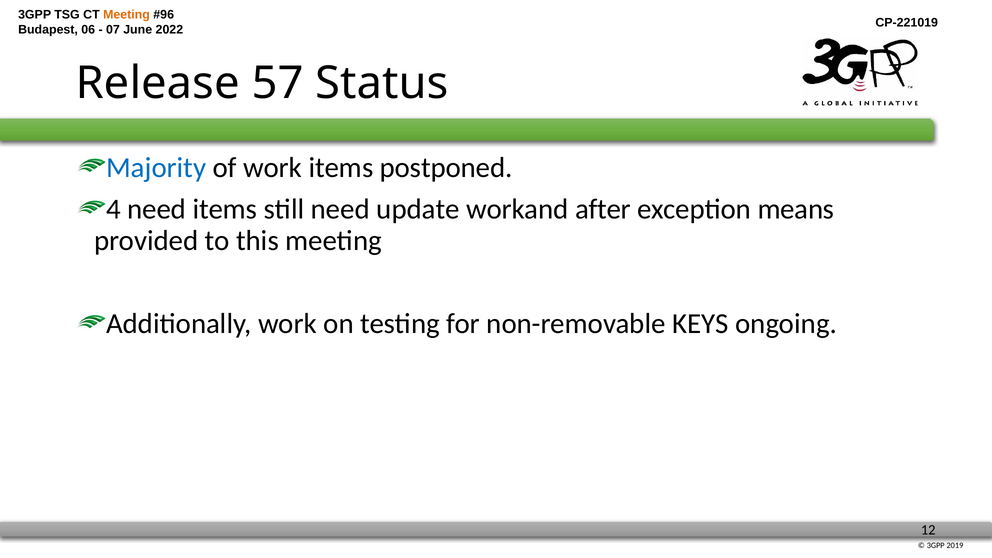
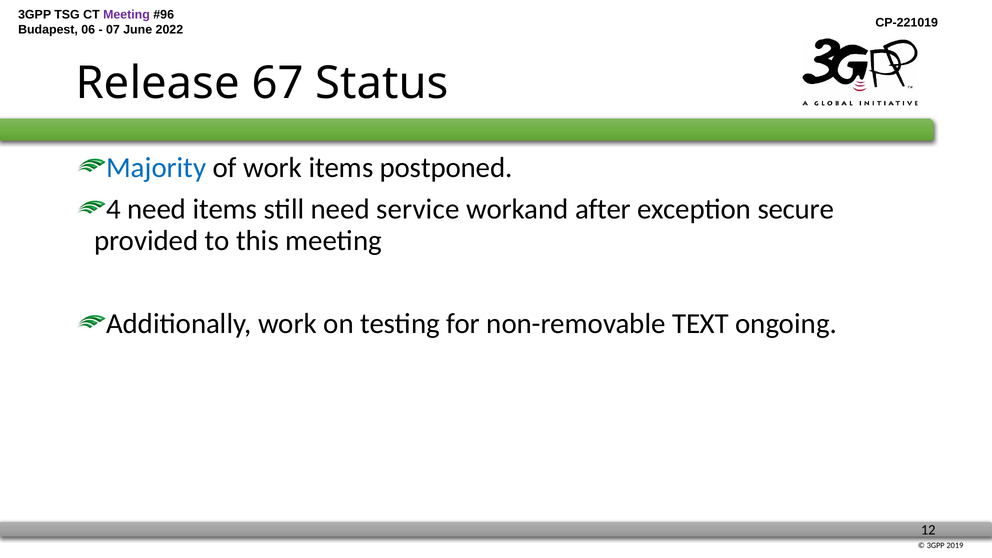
Meeting at (126, 15) colour: orange -> purple
57: 57 -> 67
update: update -> service
means: means -> secure
KEYS: KEYS -> TEXT
